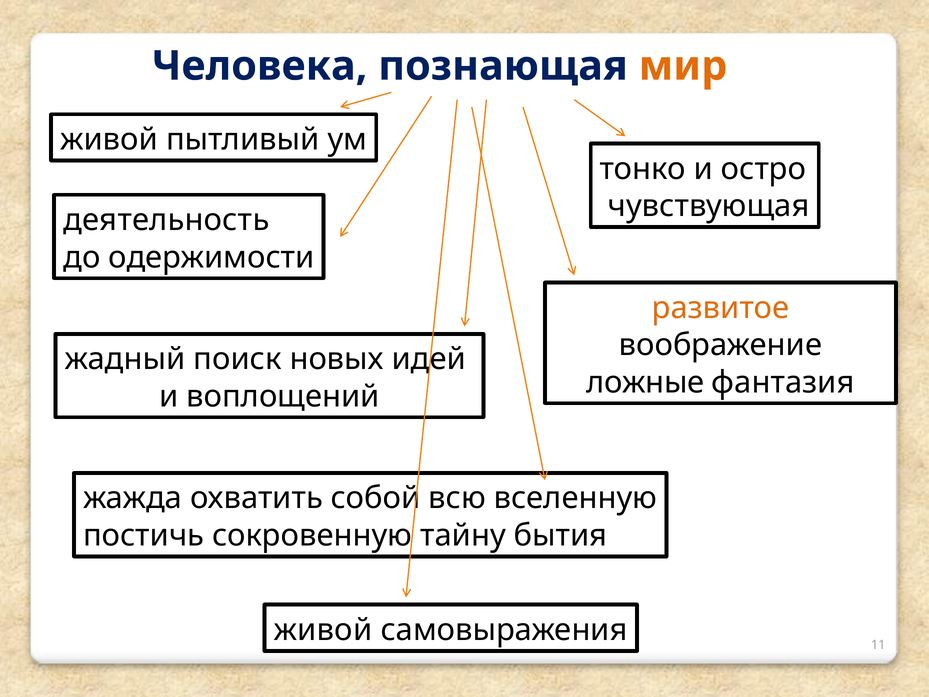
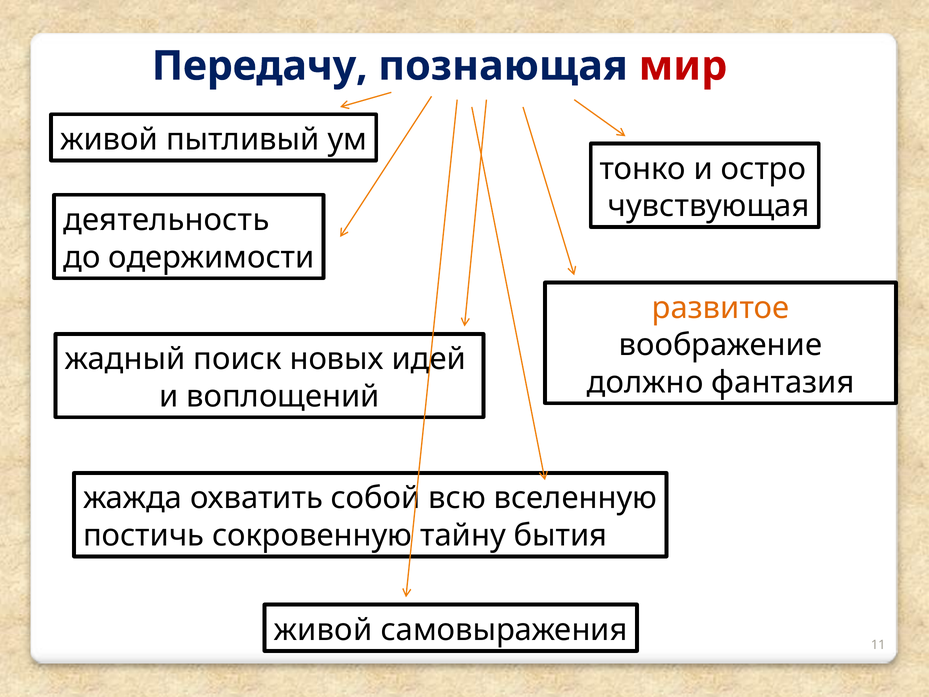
Человека: Человека -> Передачу
мир colour: orange -> red
ложные: ложные -> должно
